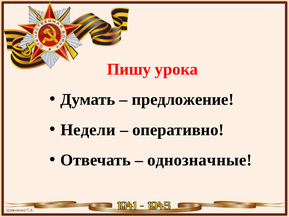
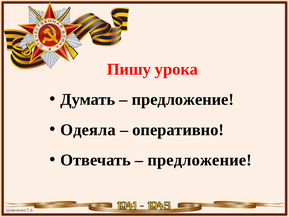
Недели: Недели -> Одеяла
однозначные at (200, 160): однозначные -> предложение
